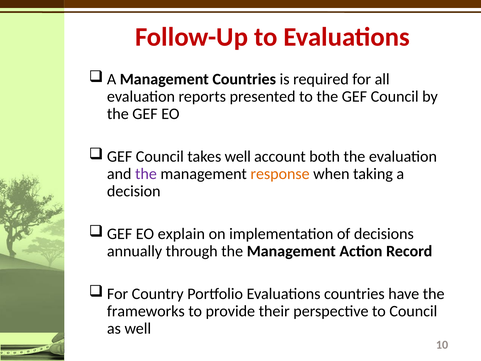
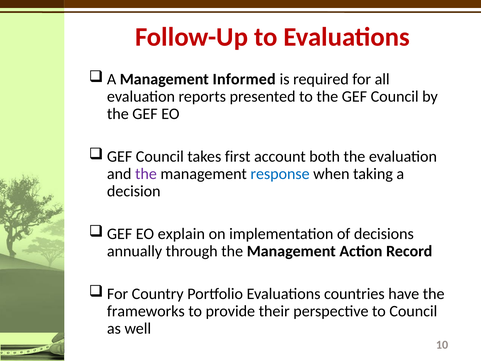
Management Countries: Countries -> Informed
takes well: well -> first
response colour: orange -> blue
